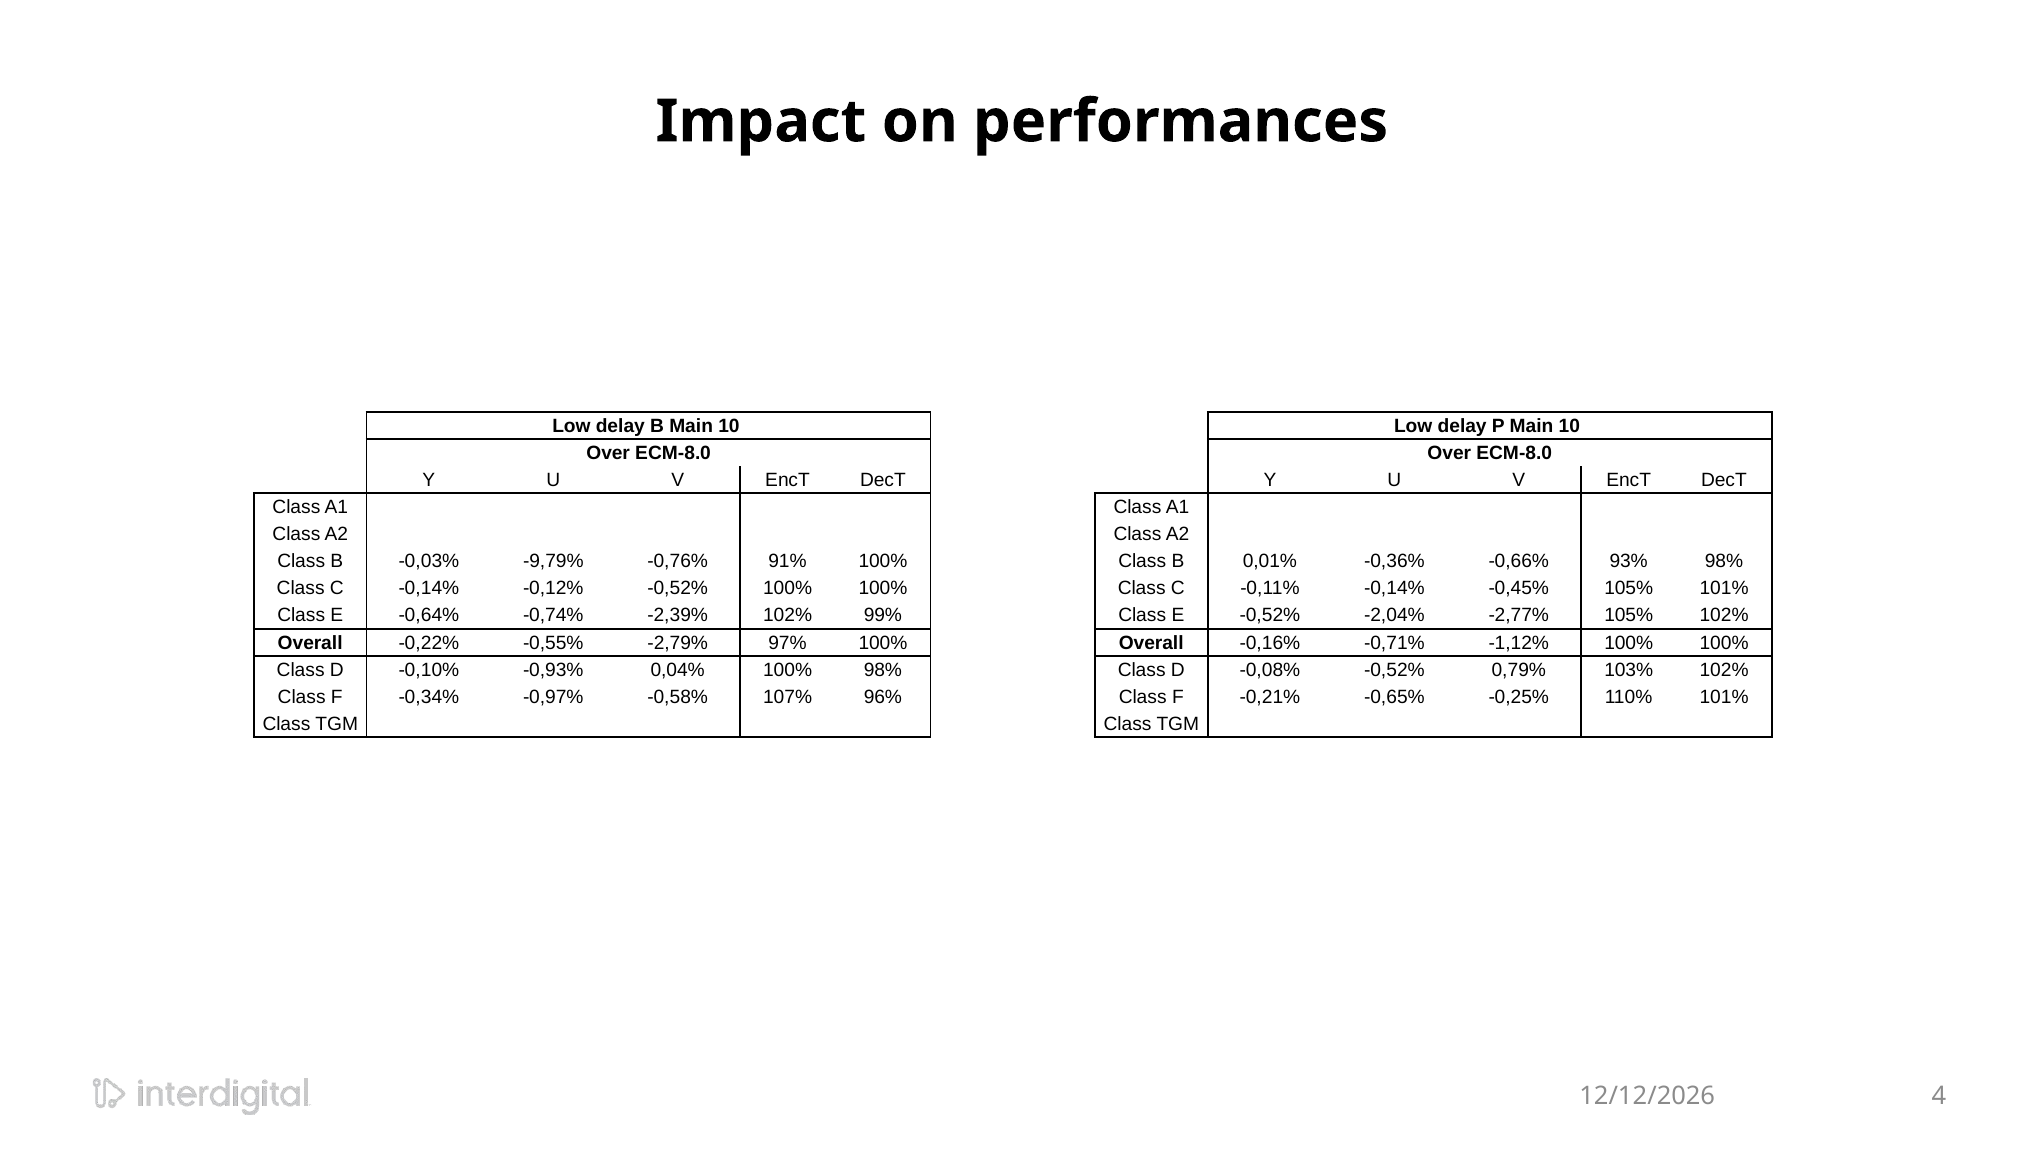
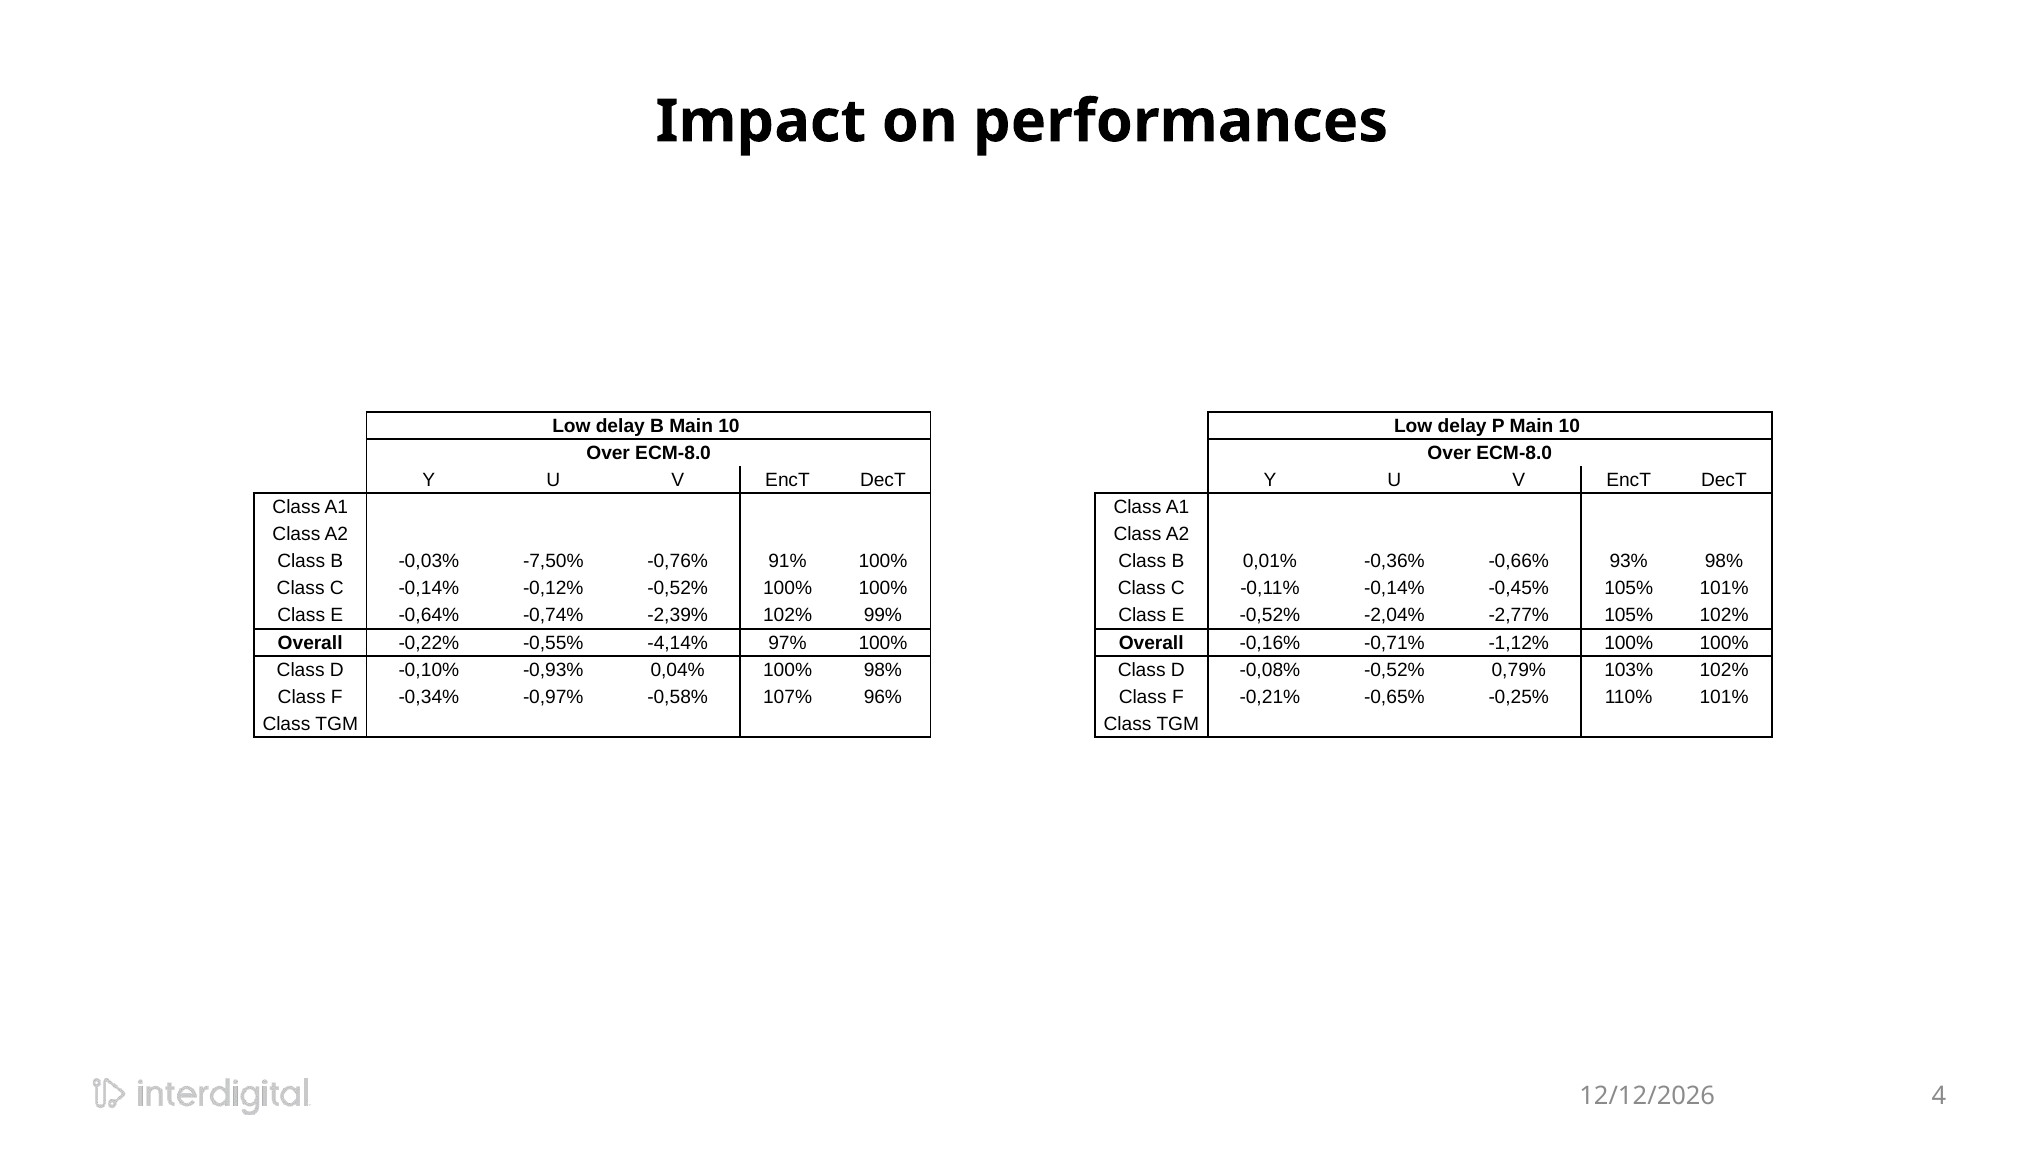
-9,79%: -9,79% -> -7,50%
-2,79%: -2,79% -> -4,14%
